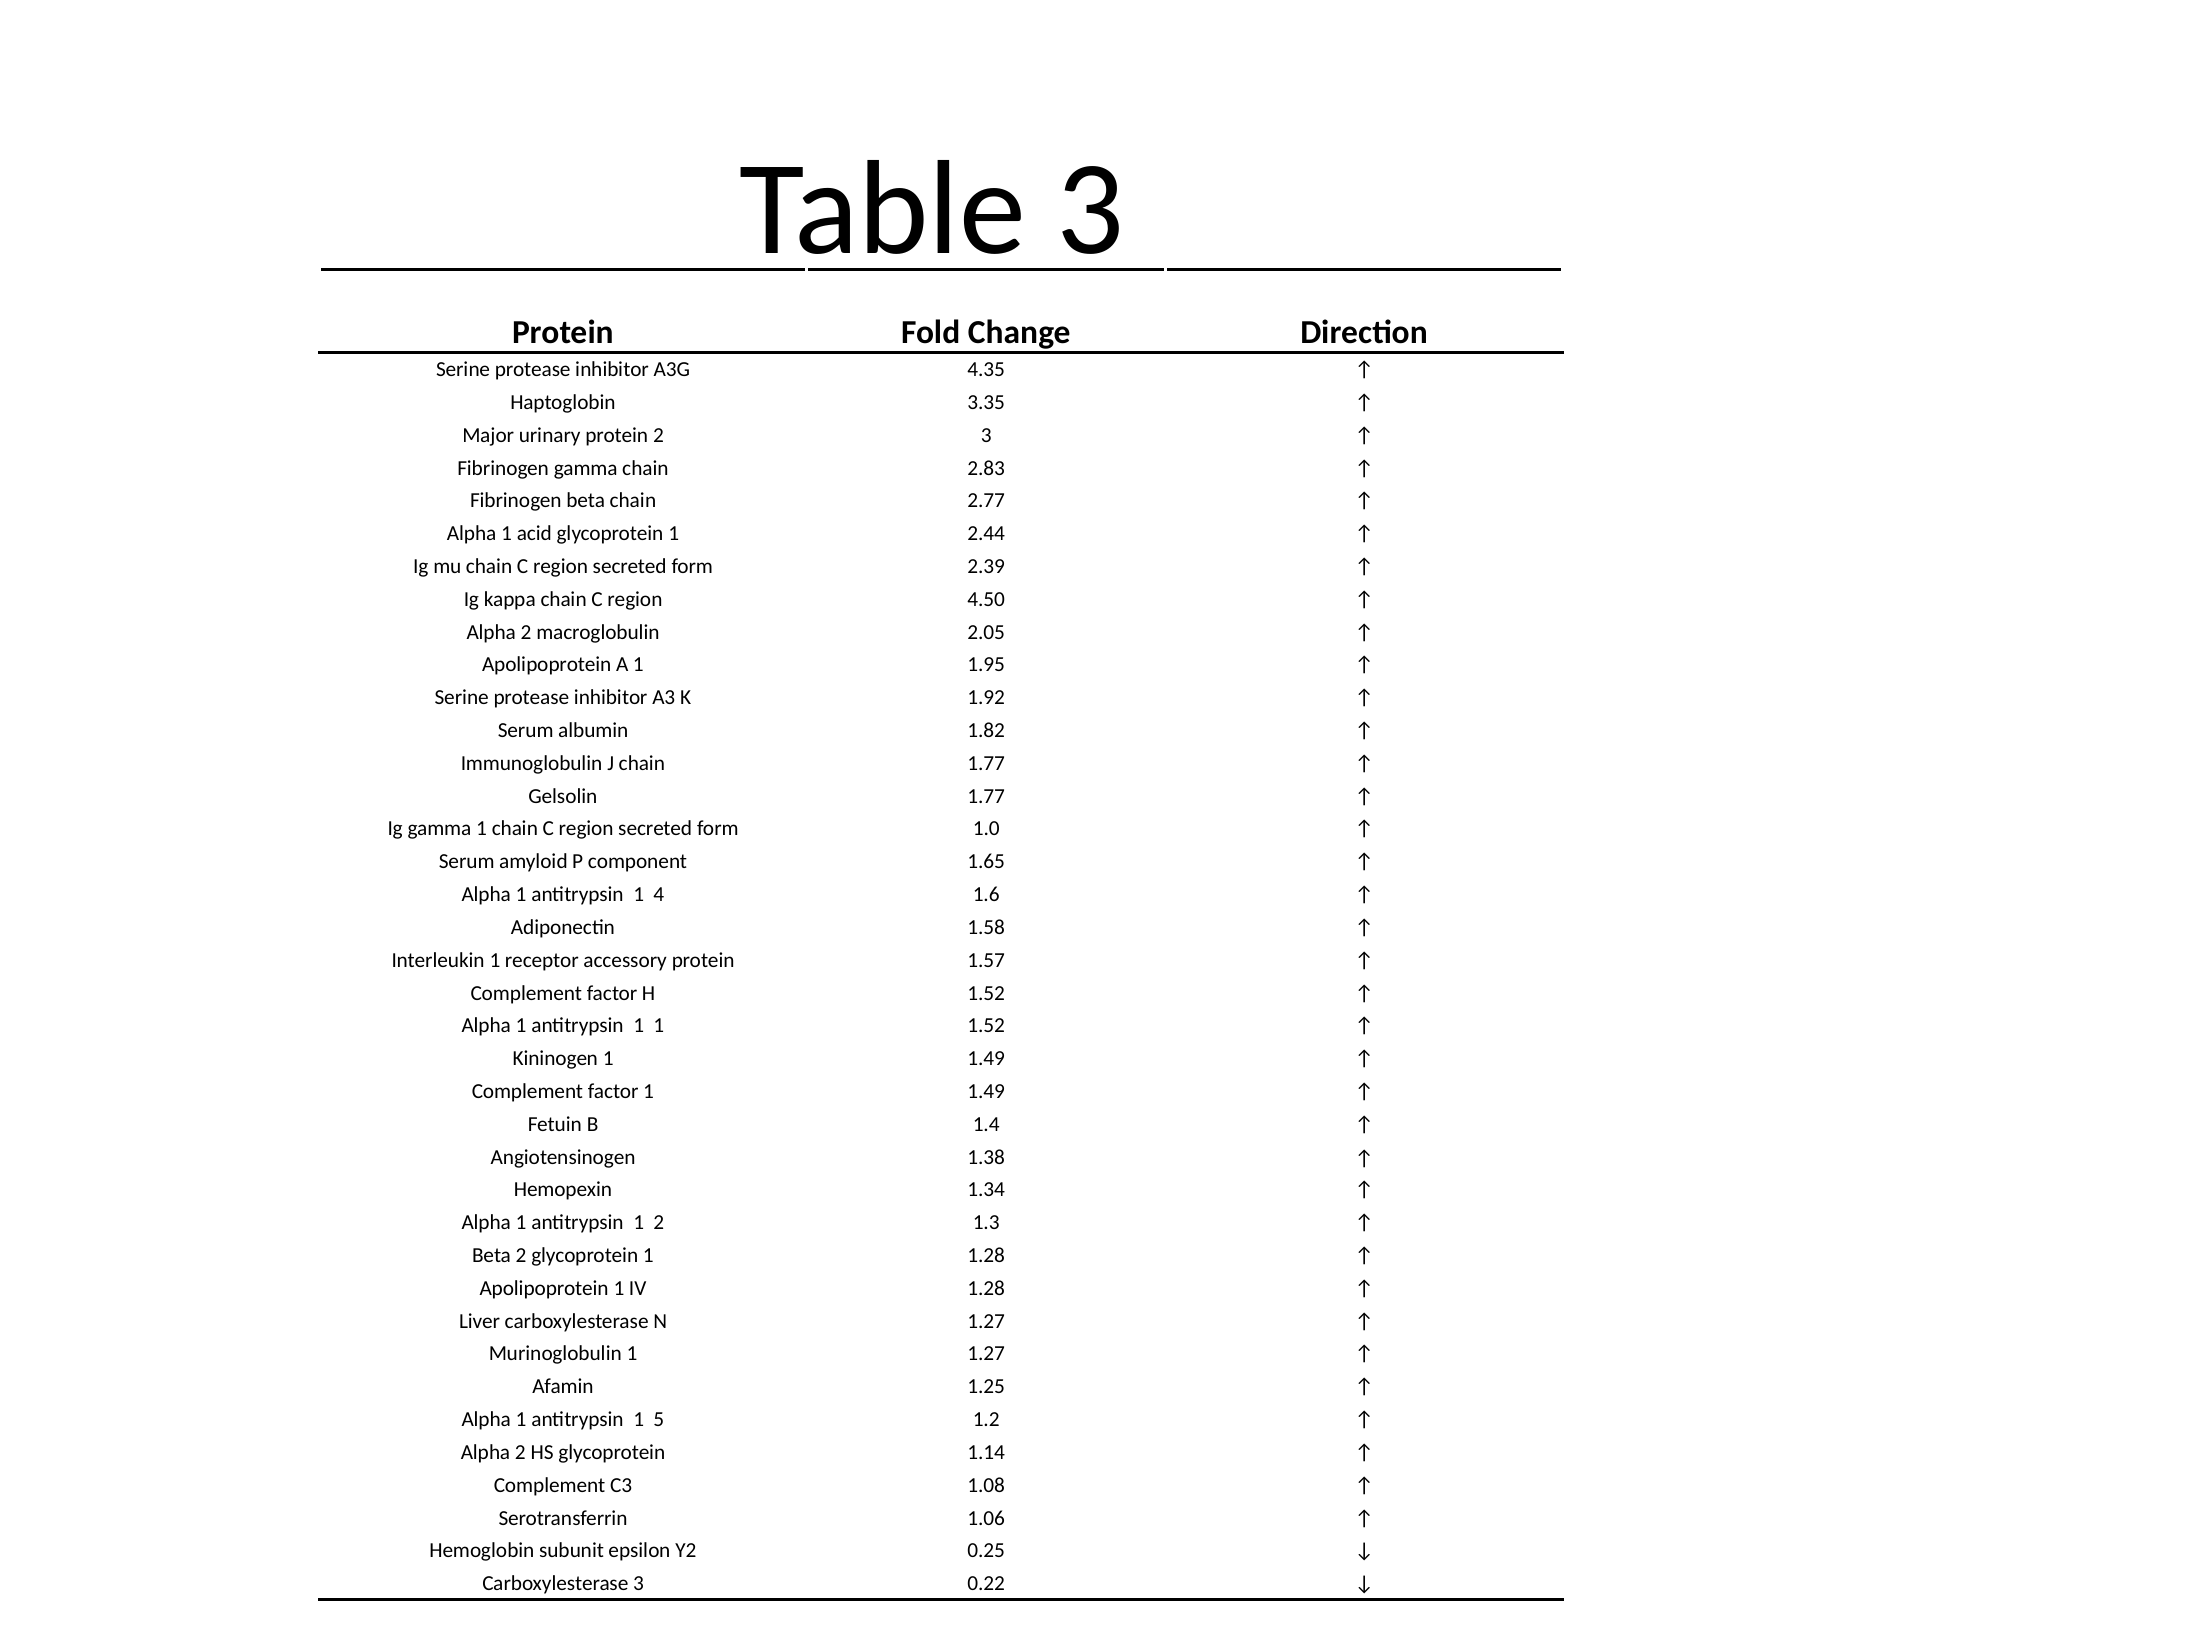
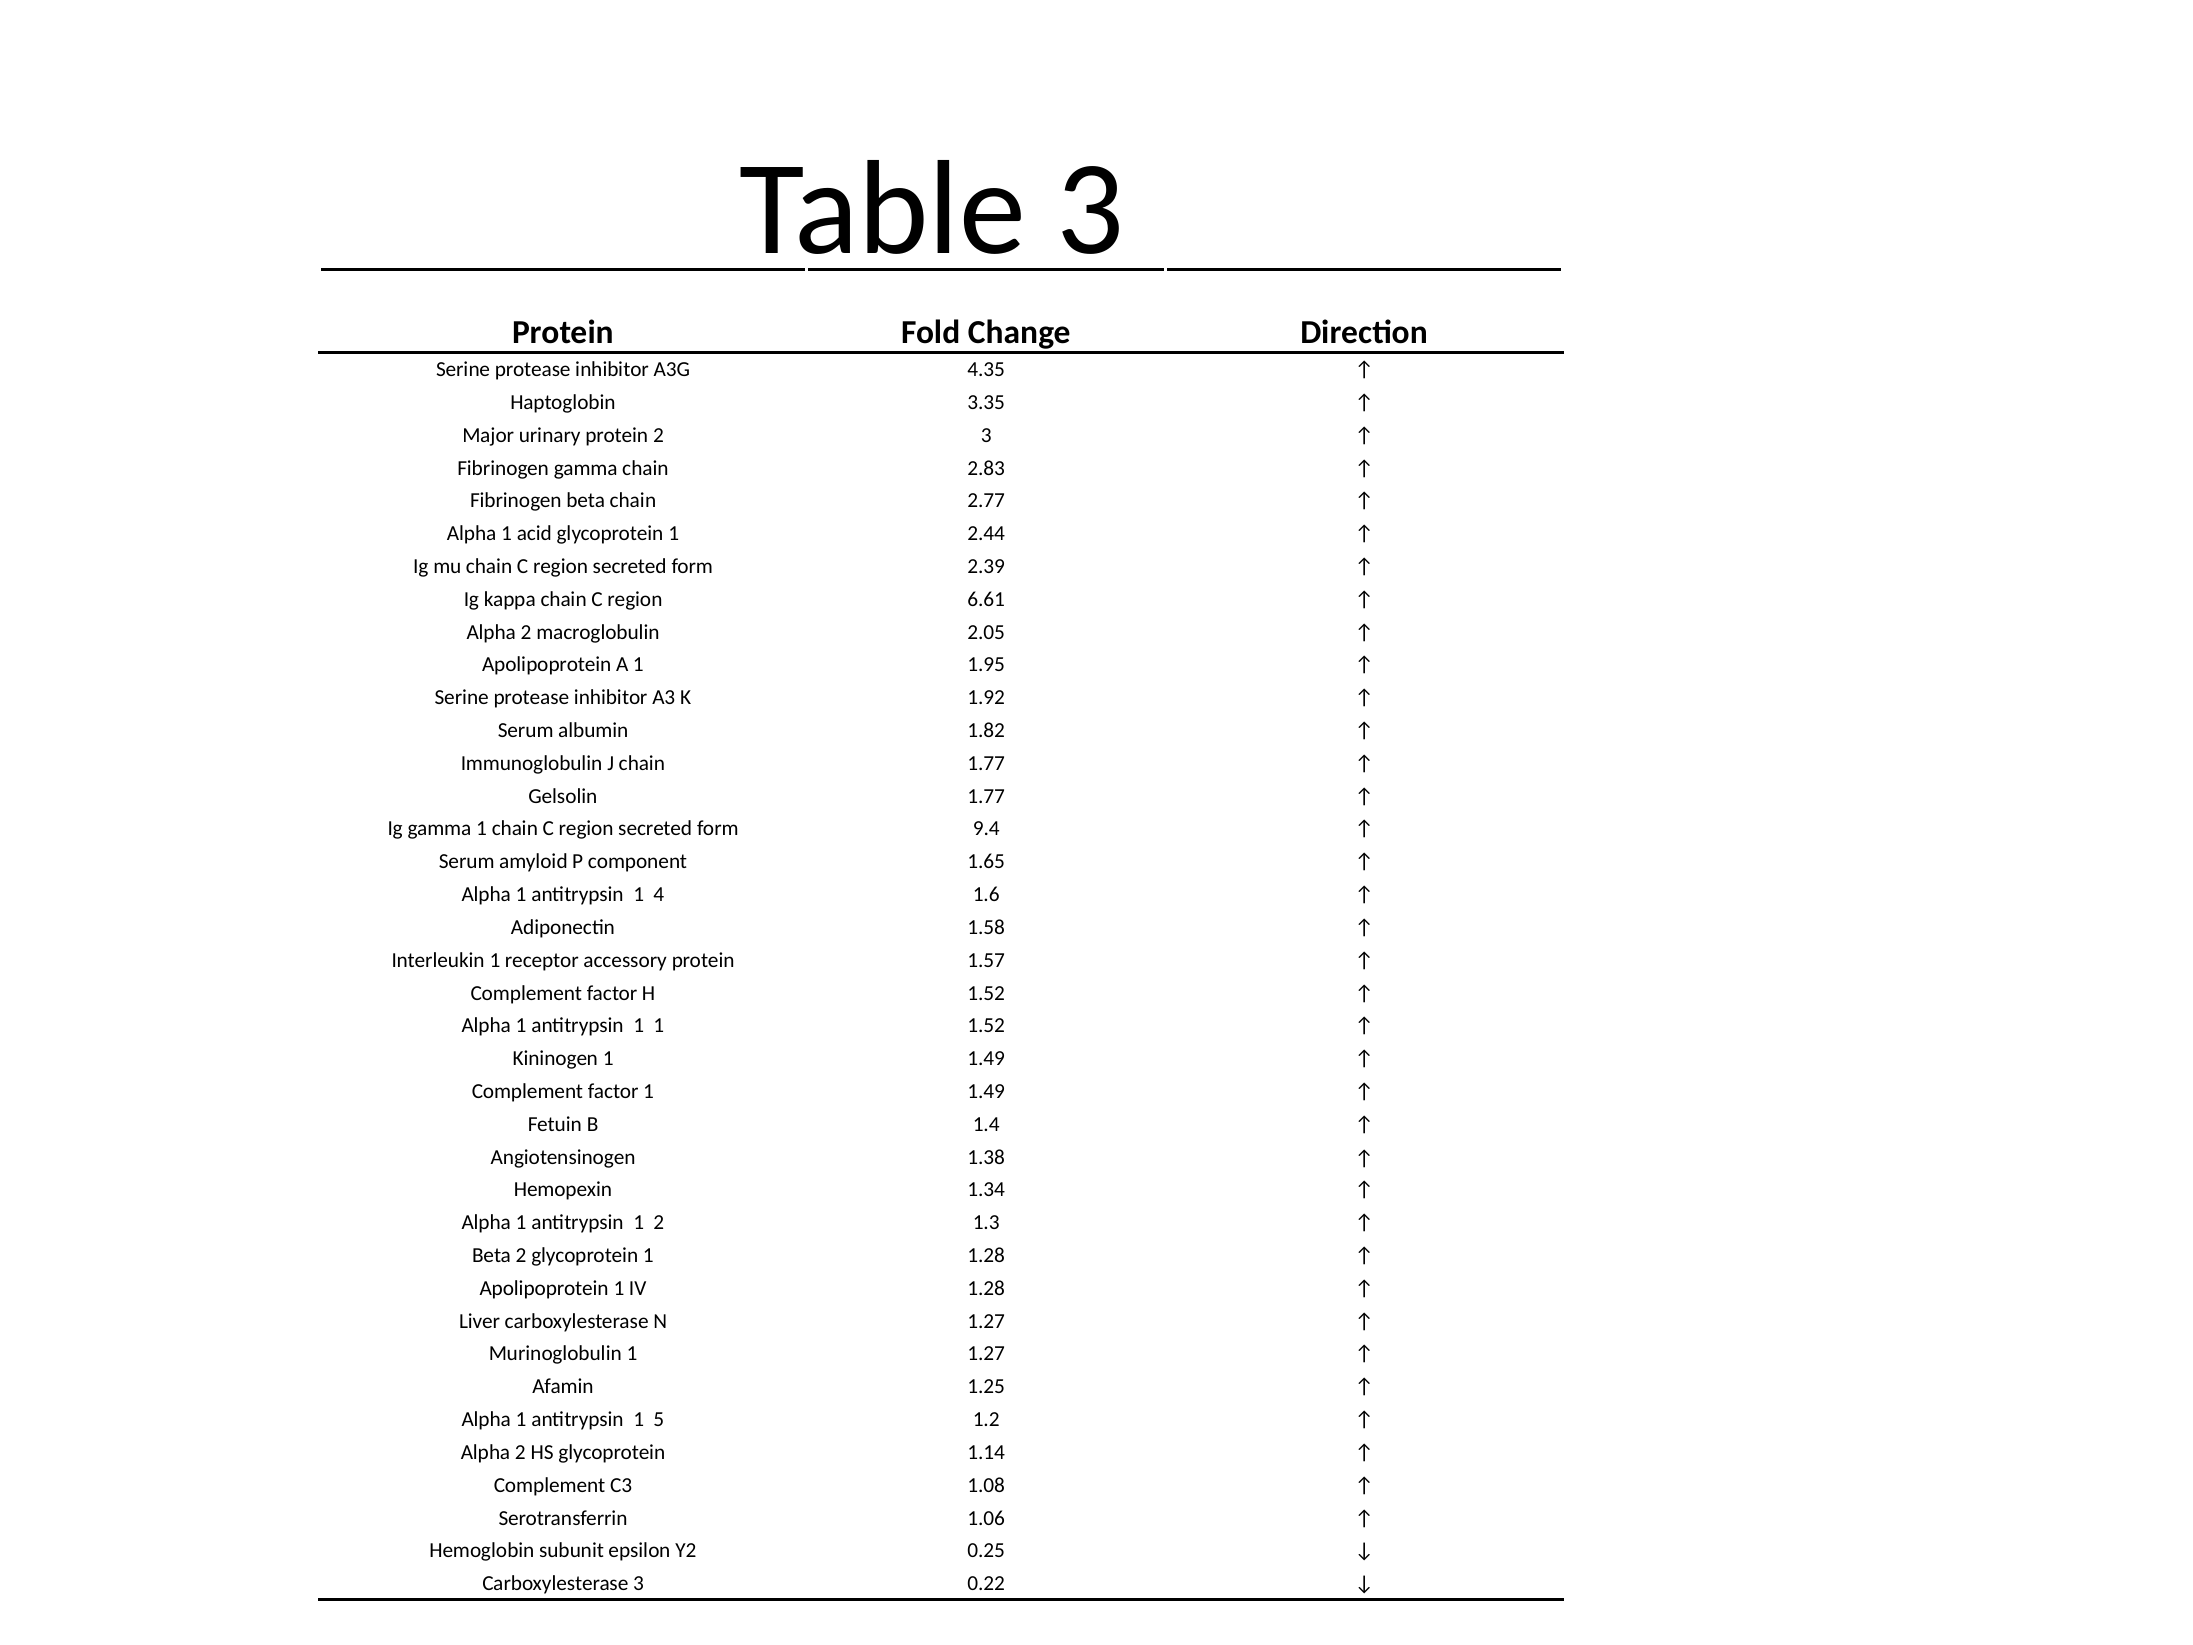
4.50: 4.50 -> 6.61
1.0: 1.0 -> 9.4
